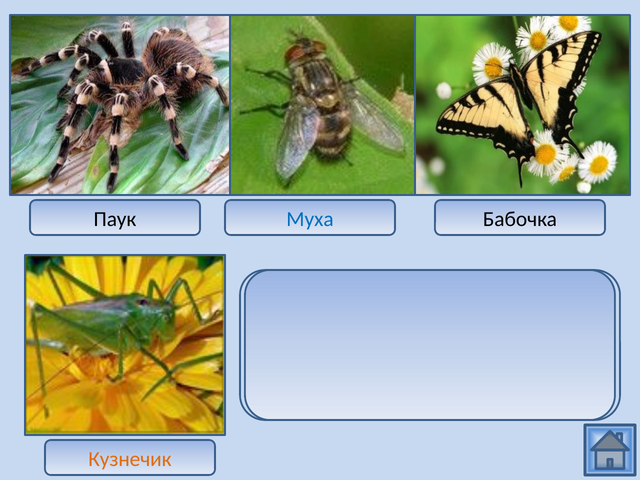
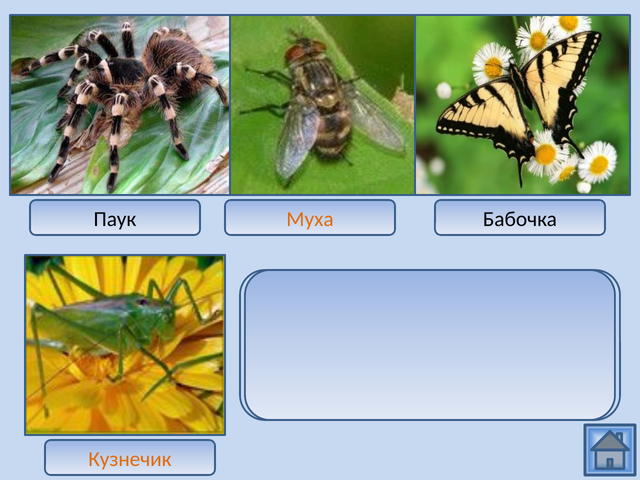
Муха at (310, 219) colour: blue -> orange
